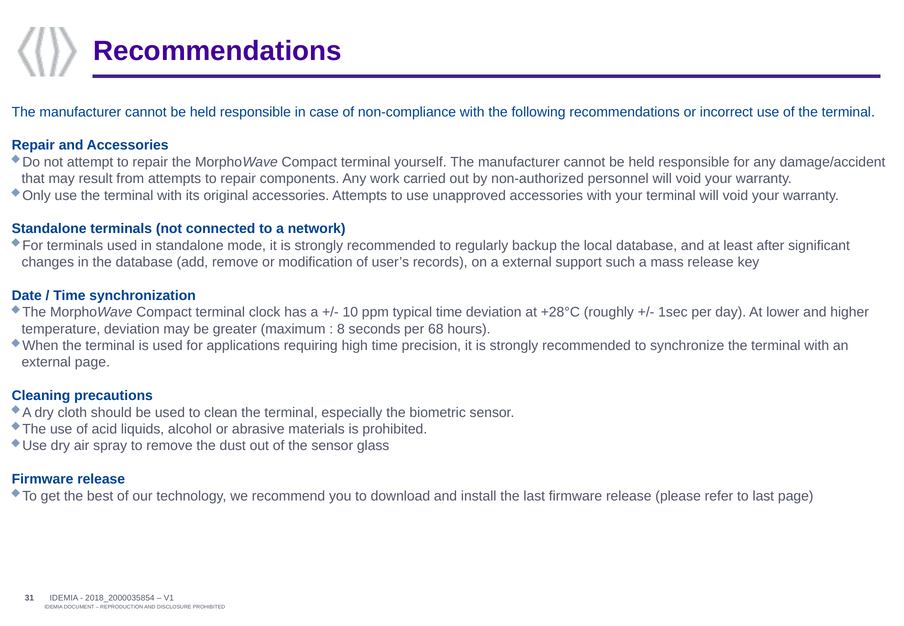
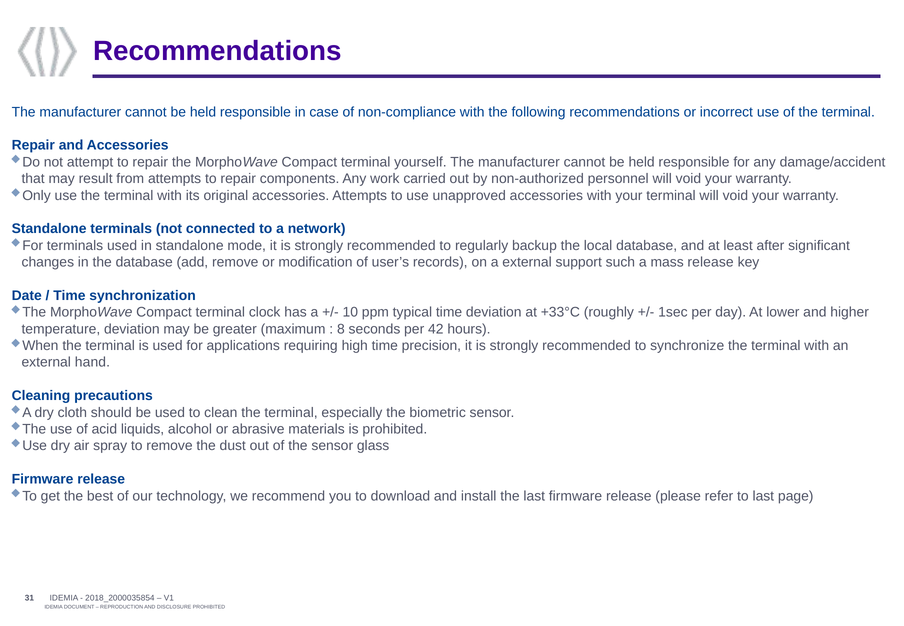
+28°C: +28°C -> +33°C
68: 68 -> 42
external page: page -> hand
